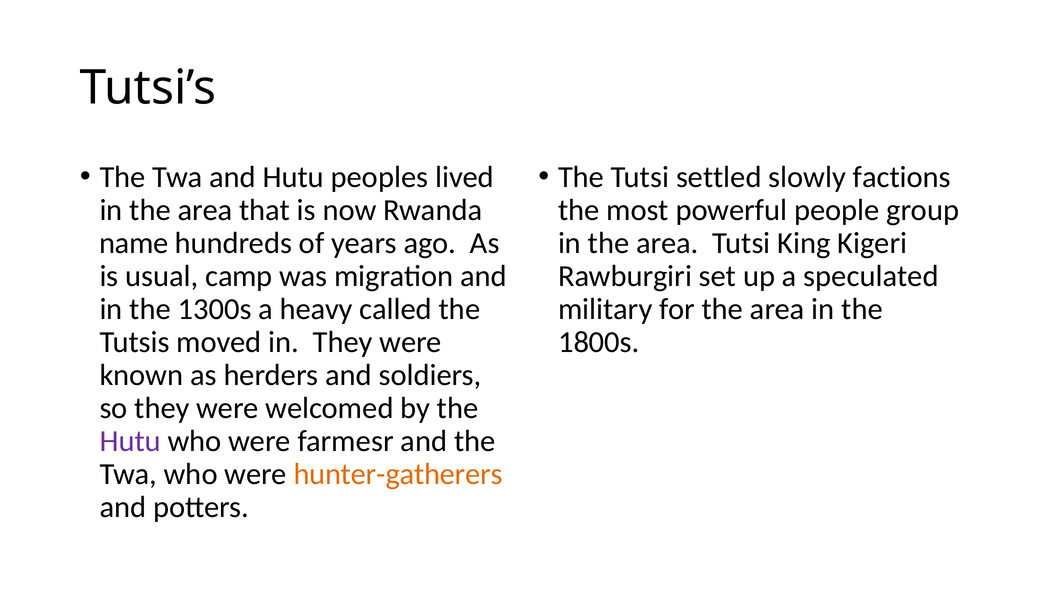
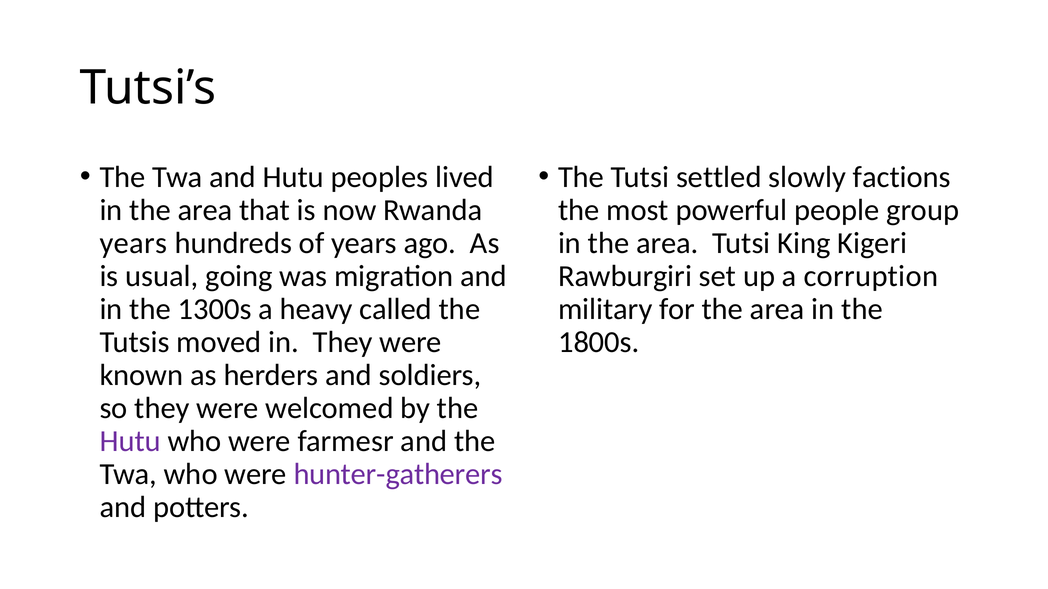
name at (134, 243): name -> years
camp: camp -> going
speculated: speculated -> corruption
hunter-gatherers colour: orange -> purple
